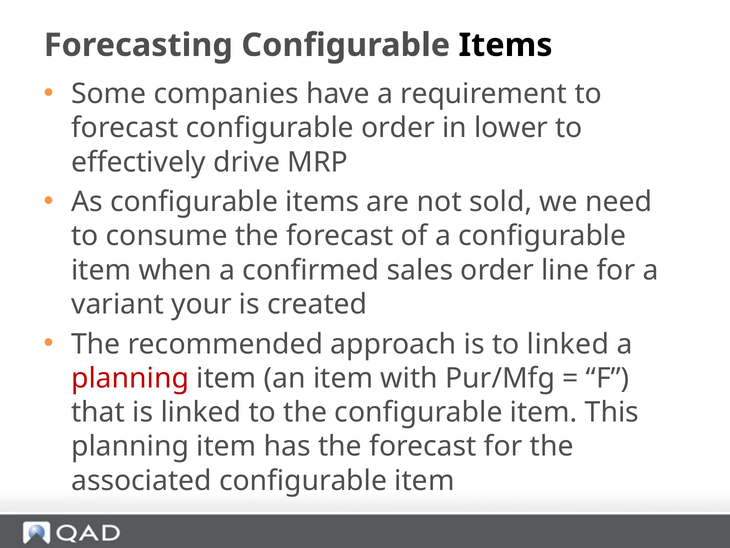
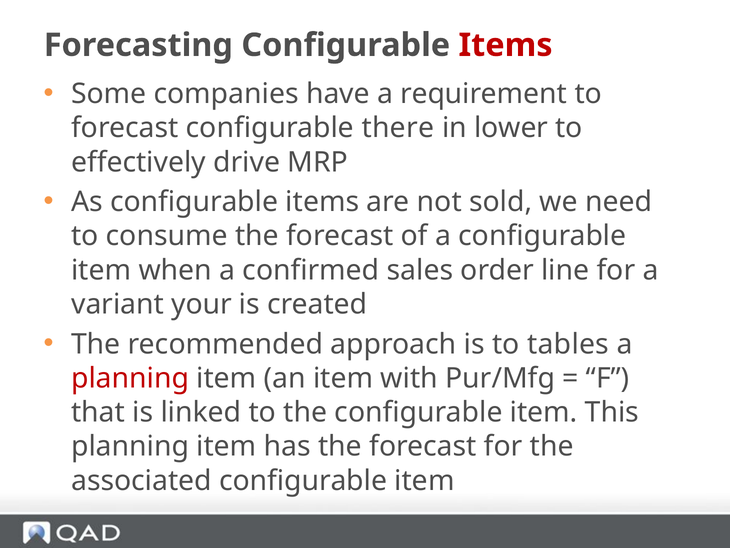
Items at (506, 45) colour: black -> red
configurable order: order -> there
to linked: linked -> tables
